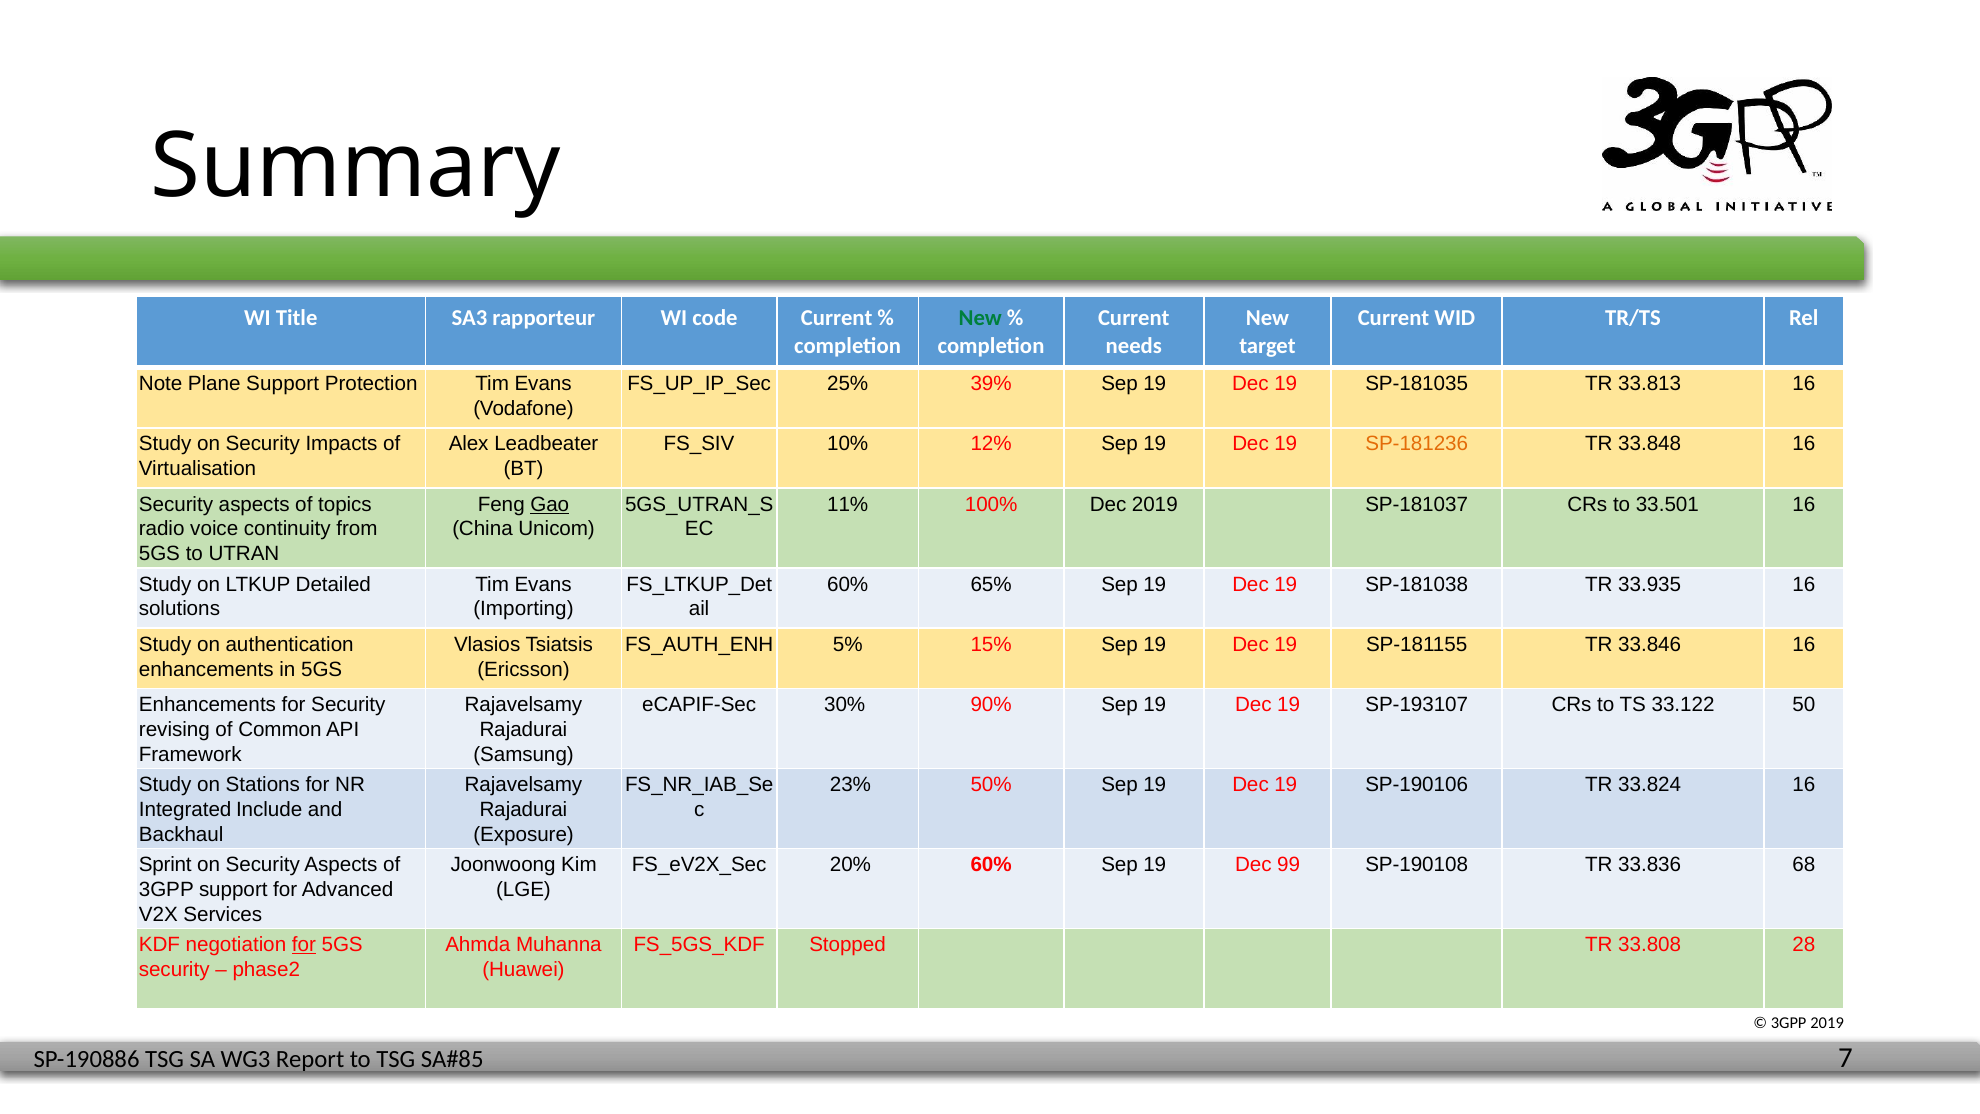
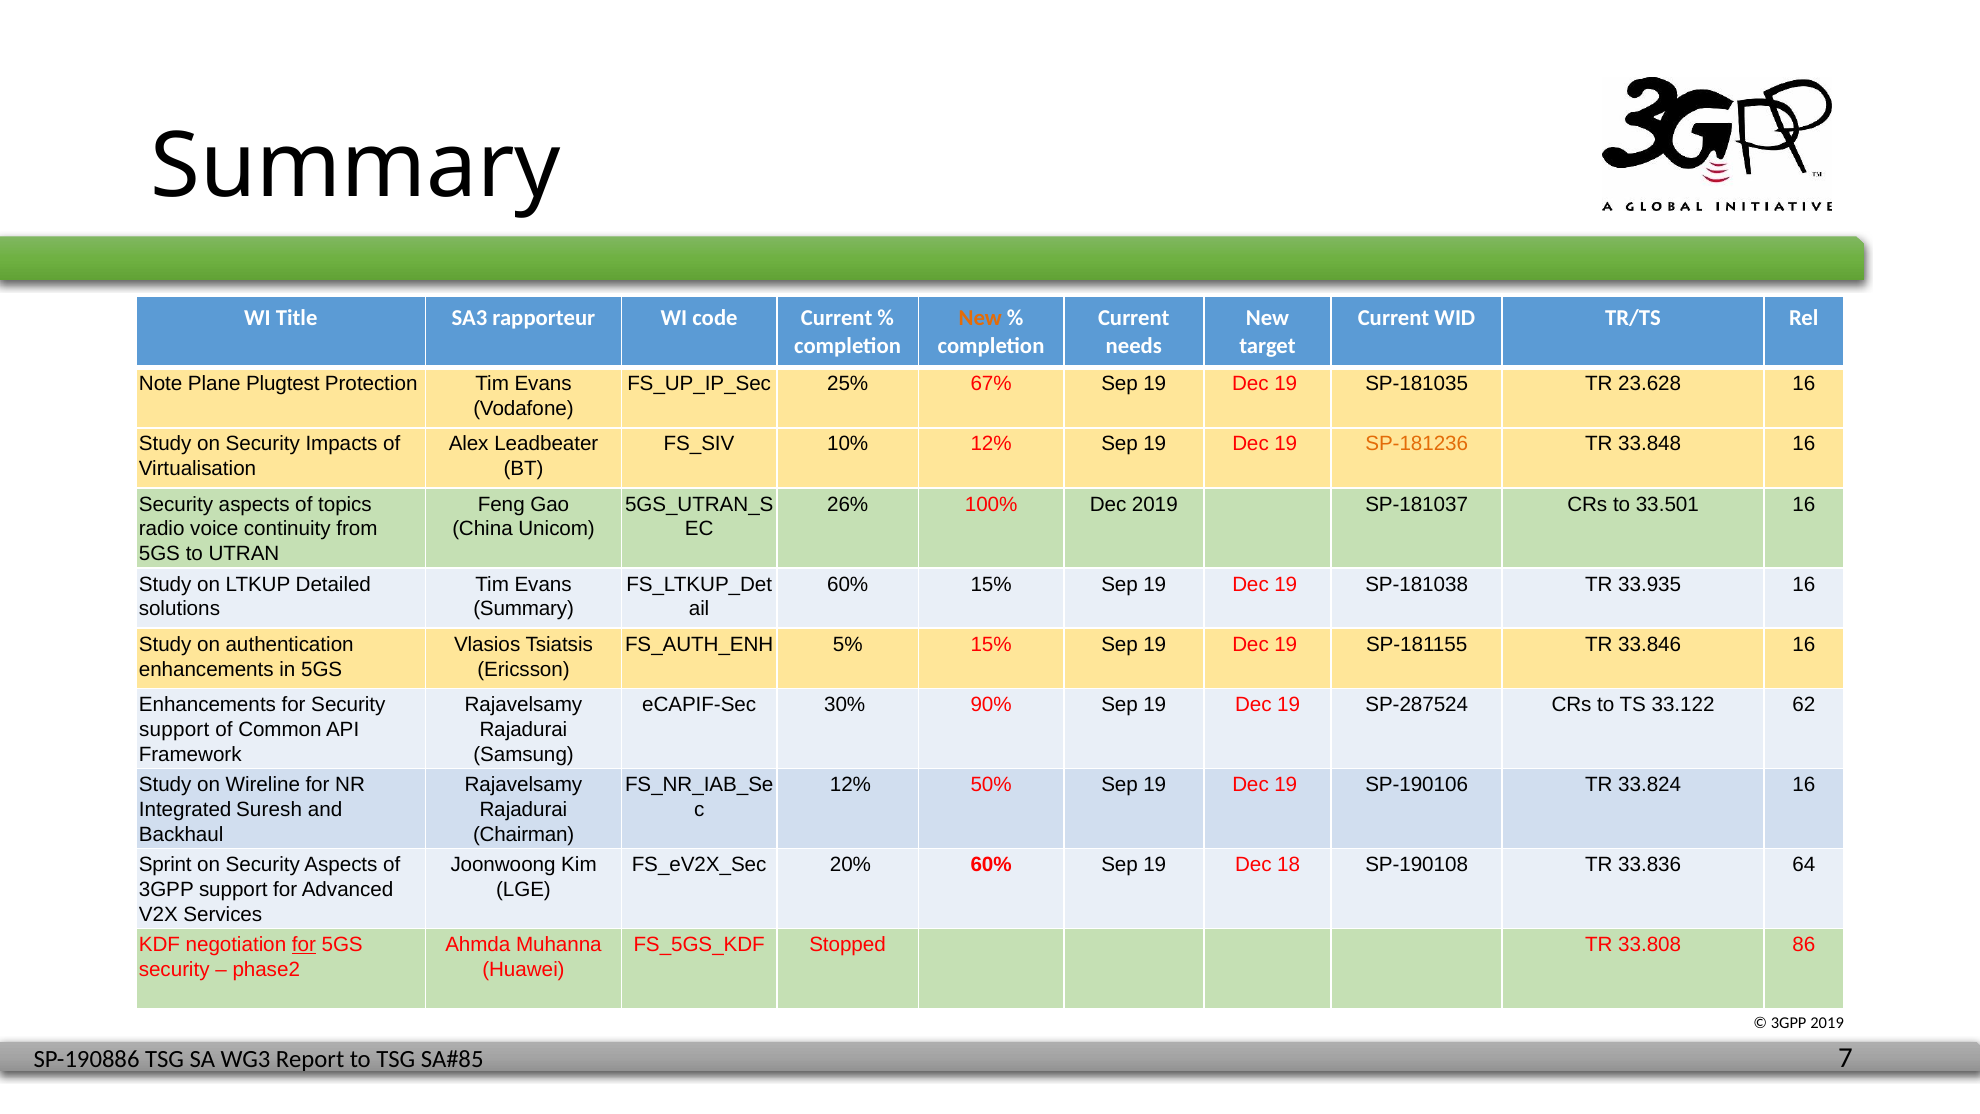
New at (980, 318) colour: green -> orange
Plane Support: Support -> Plugtest
39%: 39% -> 67%
33.813: 33.813 -> 23.628
Gao underline: present -> none
11%: 11% -> 26%
60% 65%: 65% -> 15%
Importing at (523, 609): Importing -> Summary
SP-193107: SP-193107 -> SP-287524
50: 50 -> 62
revising at (174, 729): revising -> support
Stations: Stations -> Wireline
23% at (850, 785): 23% -> 12%
Include: Include -> Suresh
Exposure: Exposure -> Chairman
99: 99 -> 18
68: 68 -> 64
28: 28 -> 86
